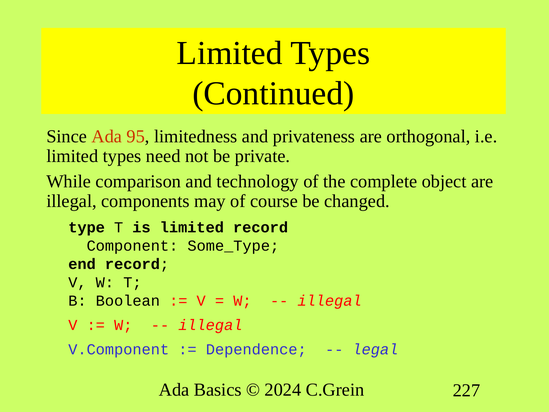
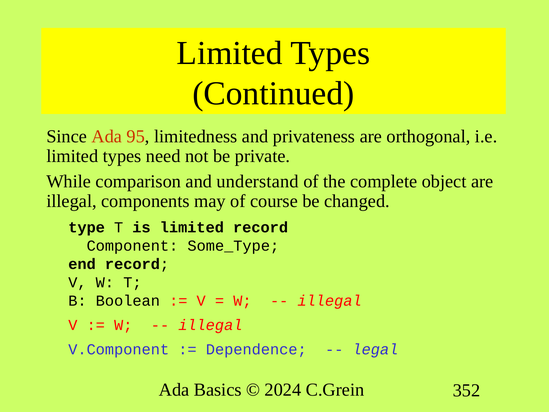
technology: technology -> understand
227: 227 -> 352
